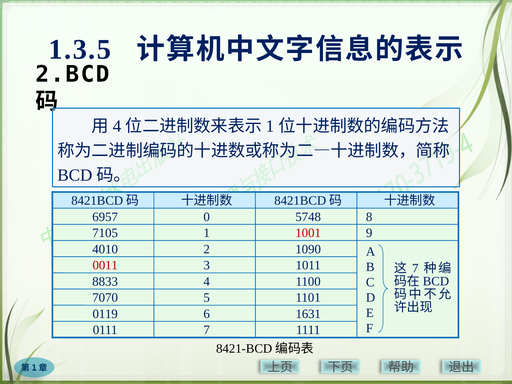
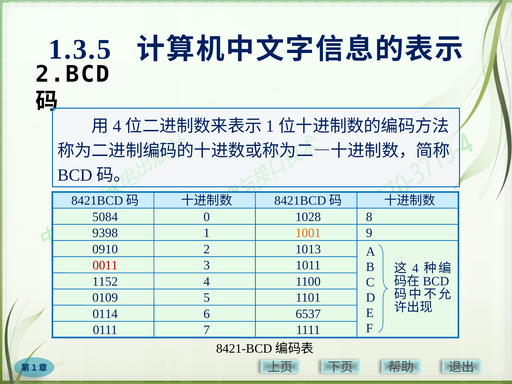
6957: 6957 -> 5084
5748: 5748 -> 1028
7105: 7105 -> 9398
1001 colour: red -> orange
4010: 4010 -> 0910
1090: 1090 -> 1013
7 at (415, 268): 7 -> 4
8833: 8833 -> 1152
7070: 7070 -> 0109
0119: 0119 -> 0114
1631: 1631 -> 6537
